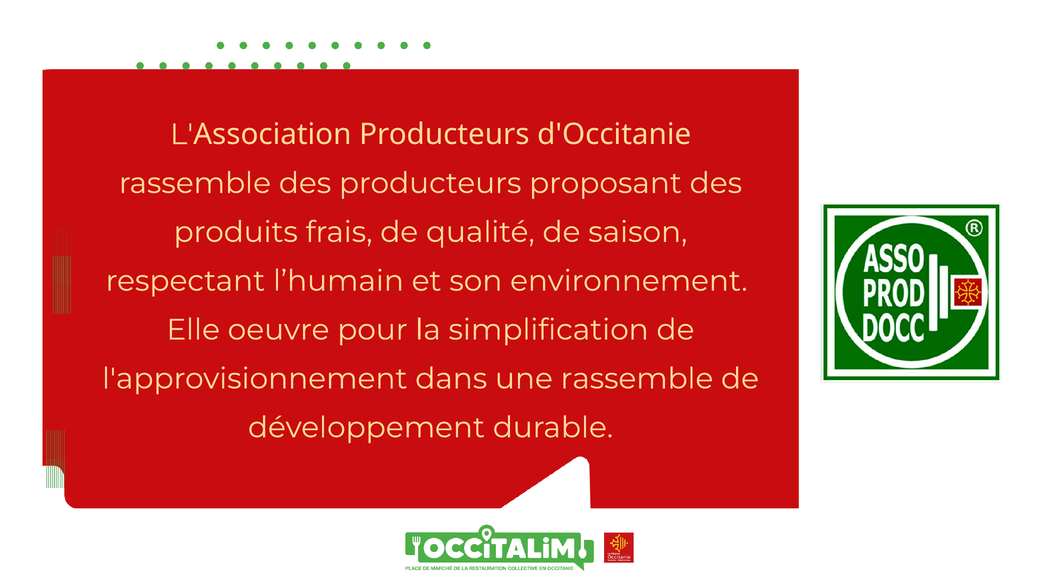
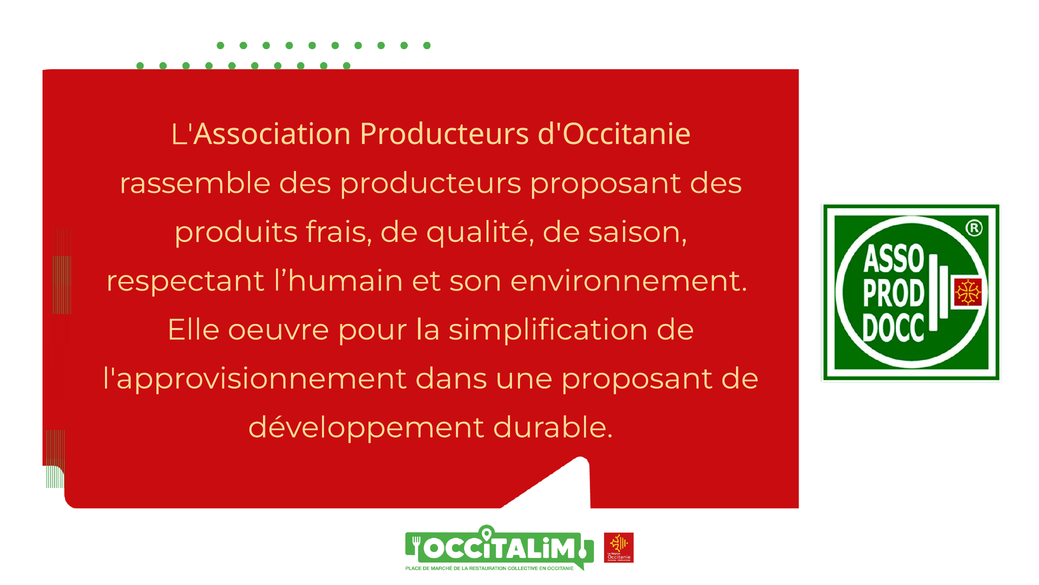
une rassemble: rassemble -> proposant
